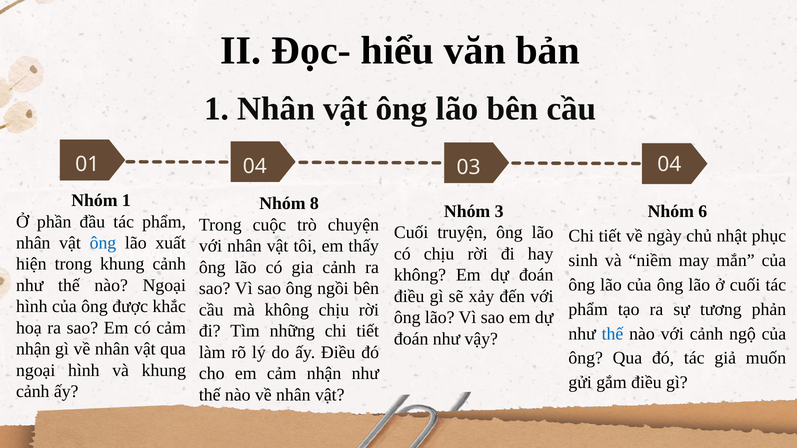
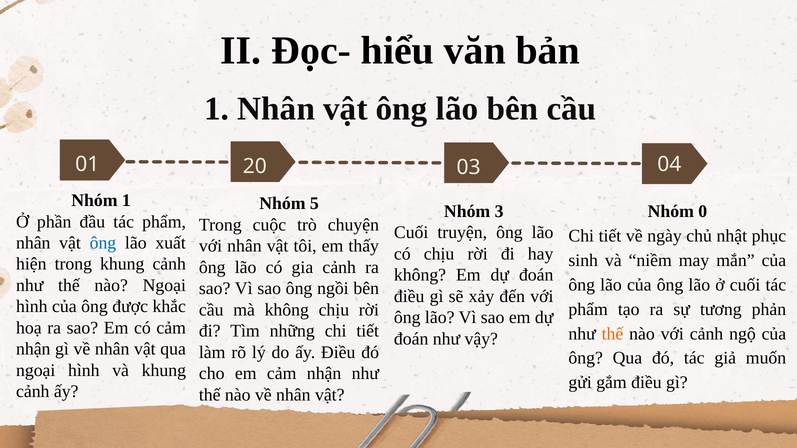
01 04: 04 -> 20
8: 8 -> 5
6: 6 -> 0
thế at (612, 334) colour: blue -> orange
